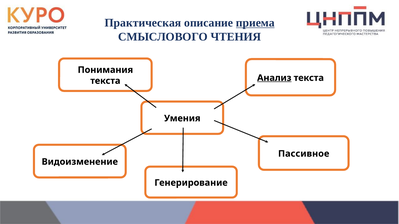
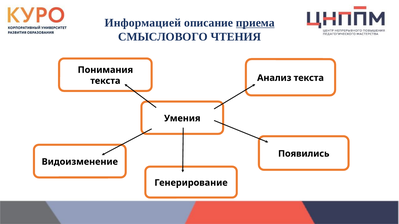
Практическая: Практическая -> Информацией
Анализ underline: present -> none
Пассивное: Пассивное -> Появились
